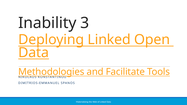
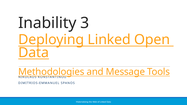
Facilitate: Facilitate -> Message
